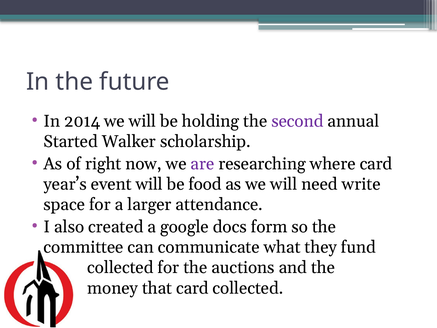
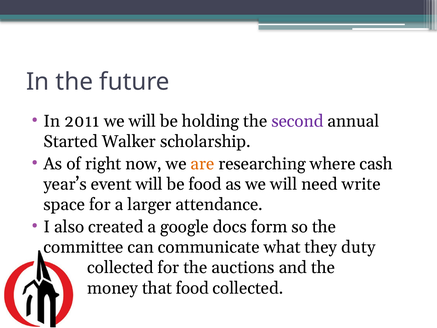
2014: 2014 -> 2011
are colour: purple -> orange
where card: card -> cash
fund: fund -> duty
that card: card -> food
